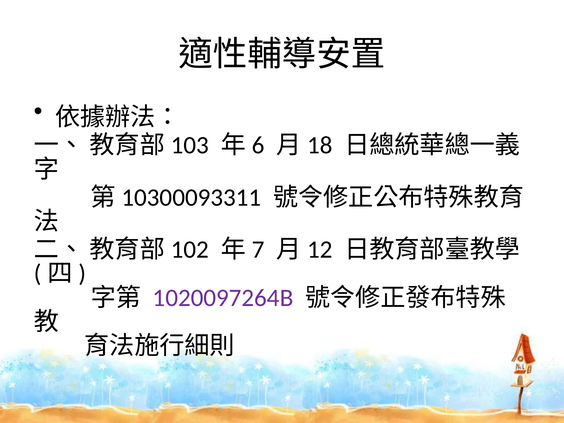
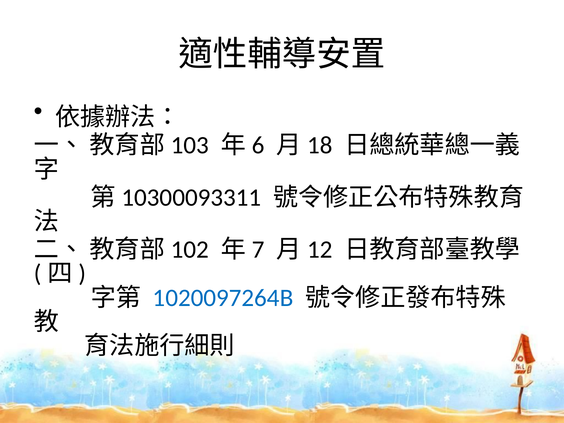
1020097264B colour: purple -> blue
